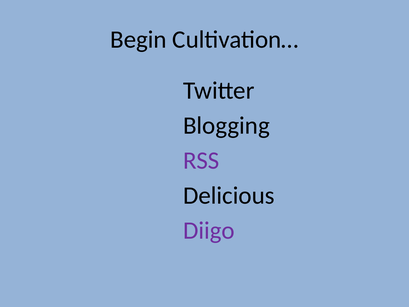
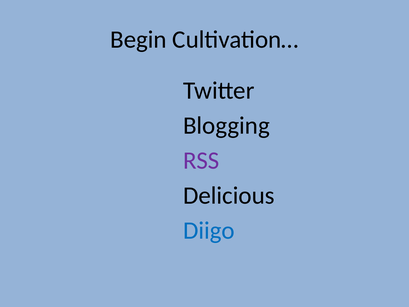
Diigo colour: purple -> blue
